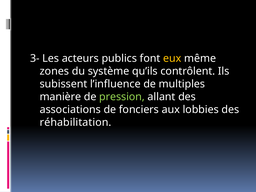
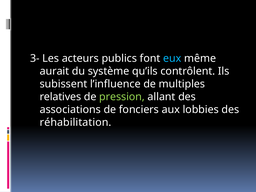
eux colour: yellow -> light blue
zones: zones -> aurait
manière: manière -> relatives
